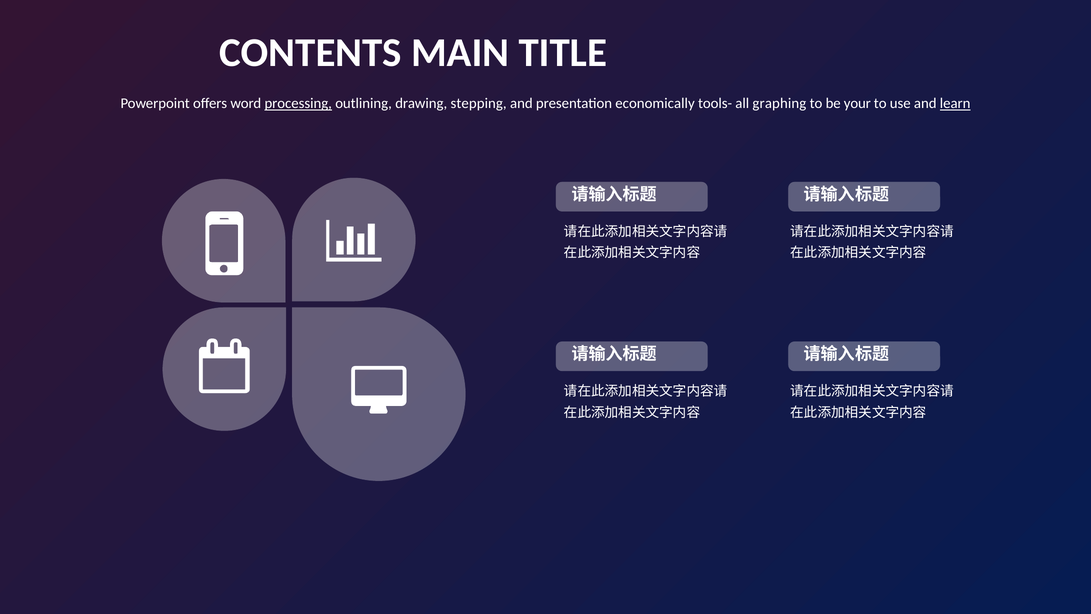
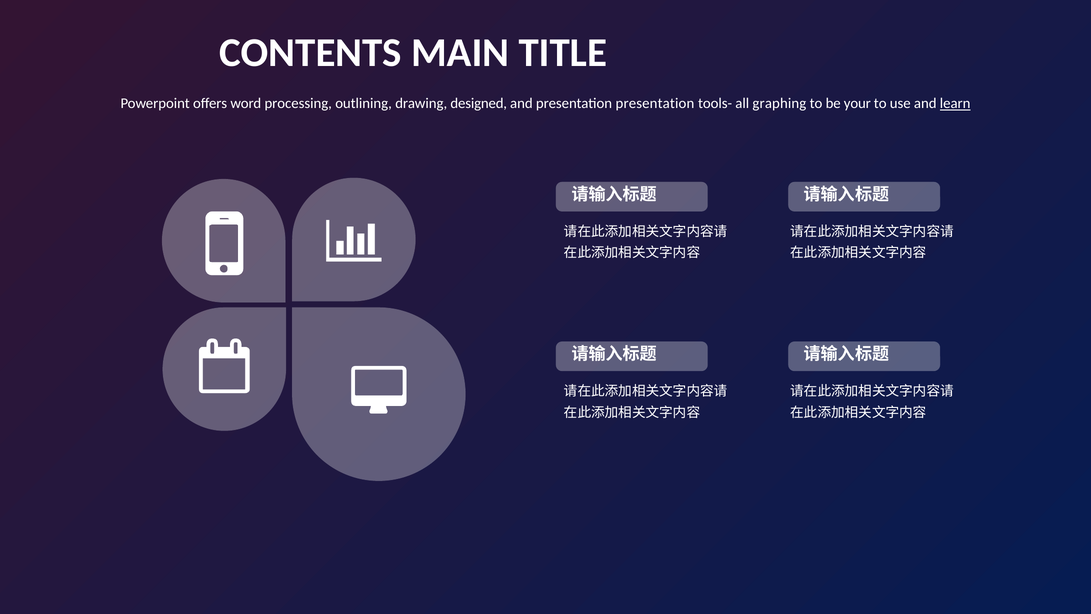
processing underline: present -> none
stepping: stepping -> designed
presentation economically: economically -> presentation
